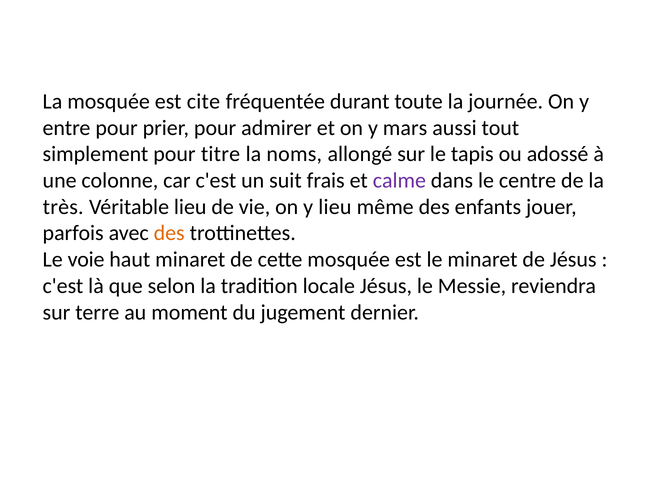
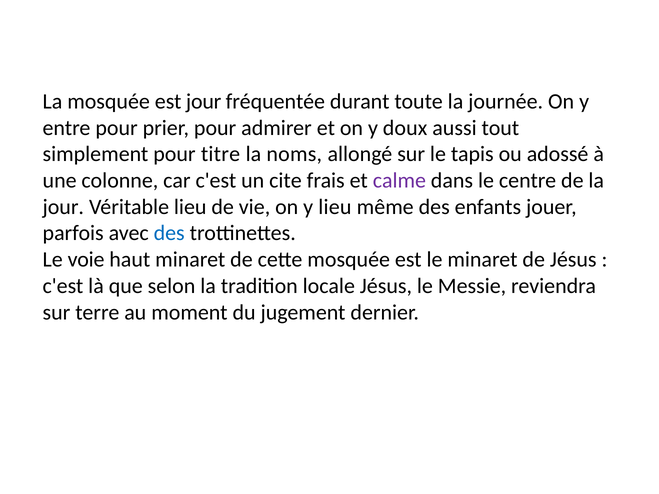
est cite: cite -> jour
mars: mars -> doux
suit: suit -> cite
très at (63, 207): très -> jour
des at (169, 233) colour: orange -> blue
